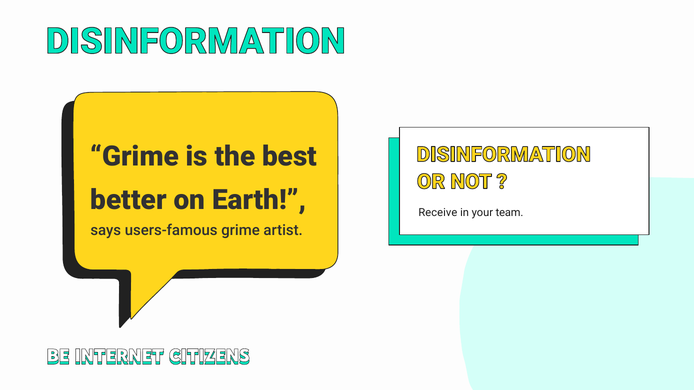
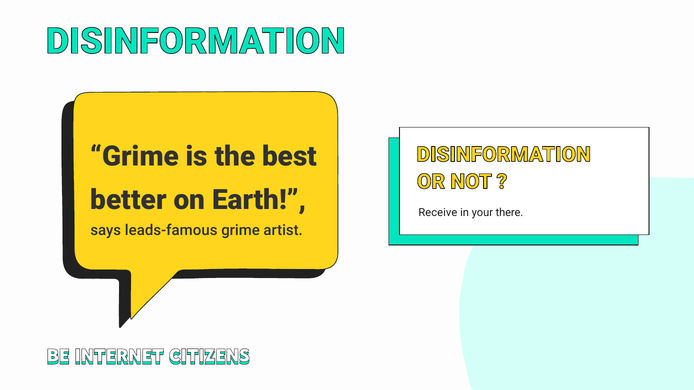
team: team -> there
users-famous: users-famous -> leads-famous
